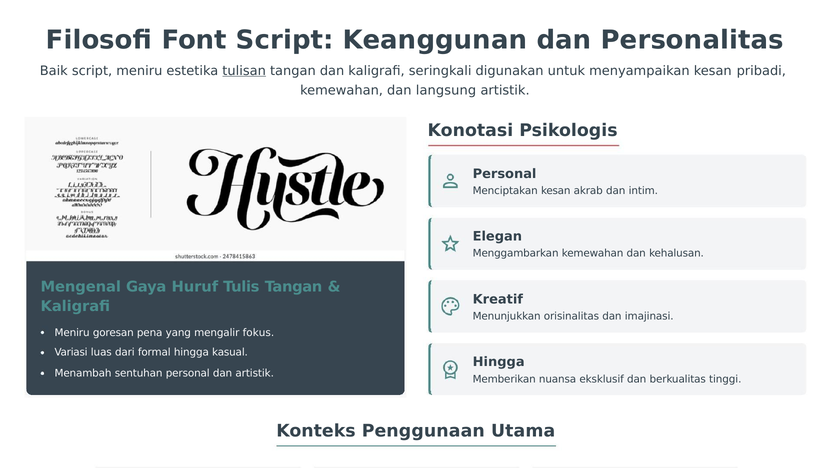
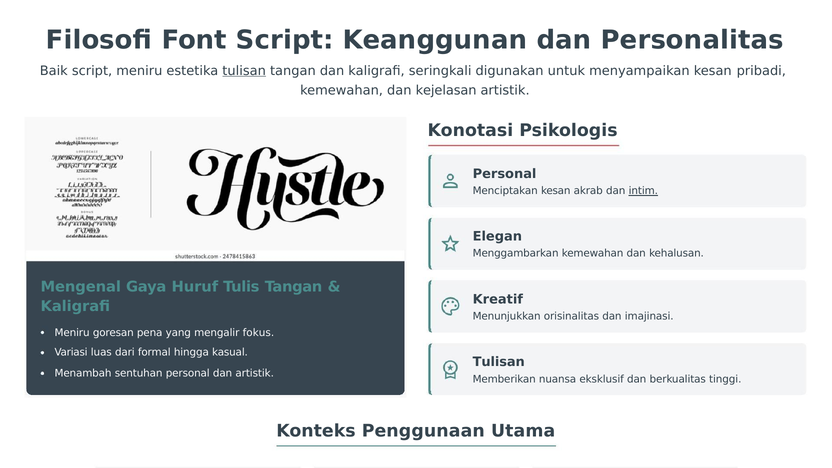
langsung: langsung -> kejelasan
intim underline: none -> present
Hingga at (499, 362): Hingga -> Tulisan
